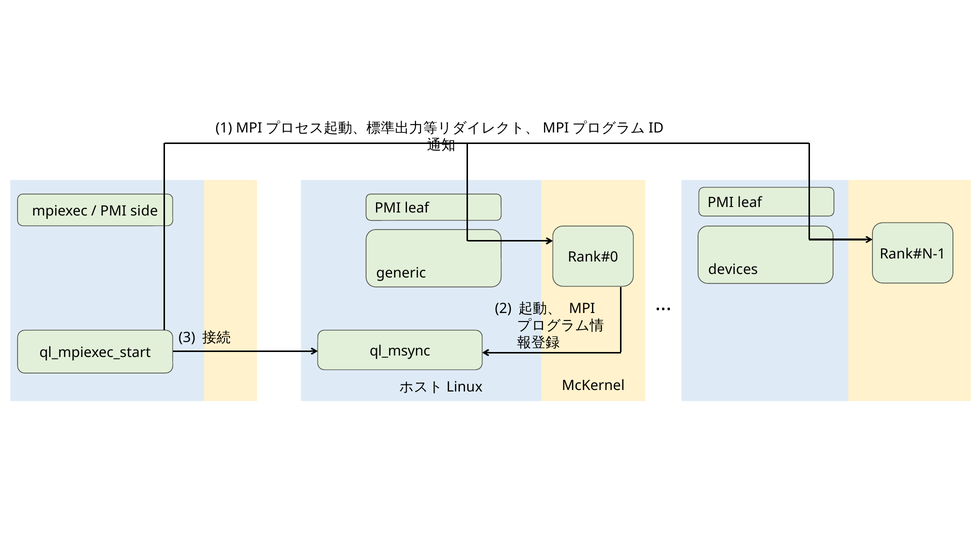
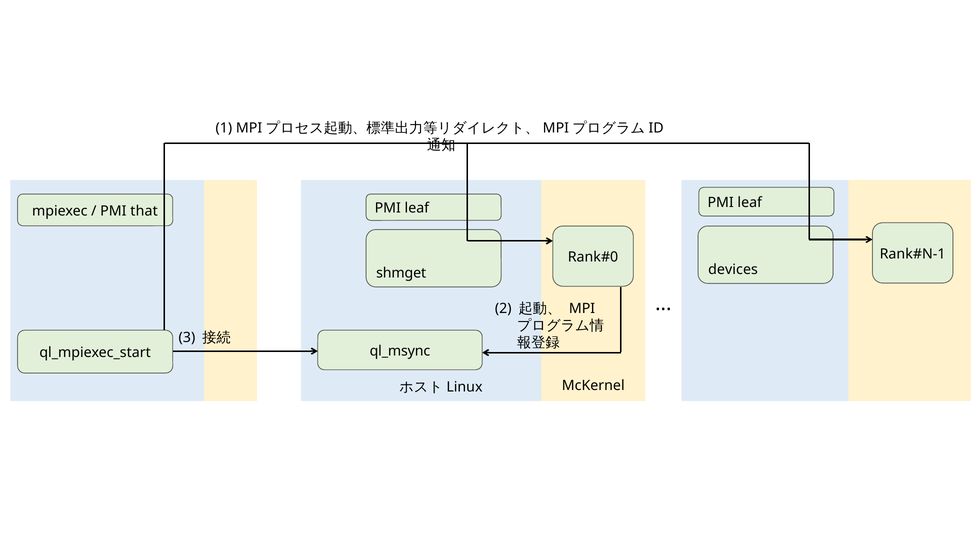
side: side -> that
generic: generic -> shmget
